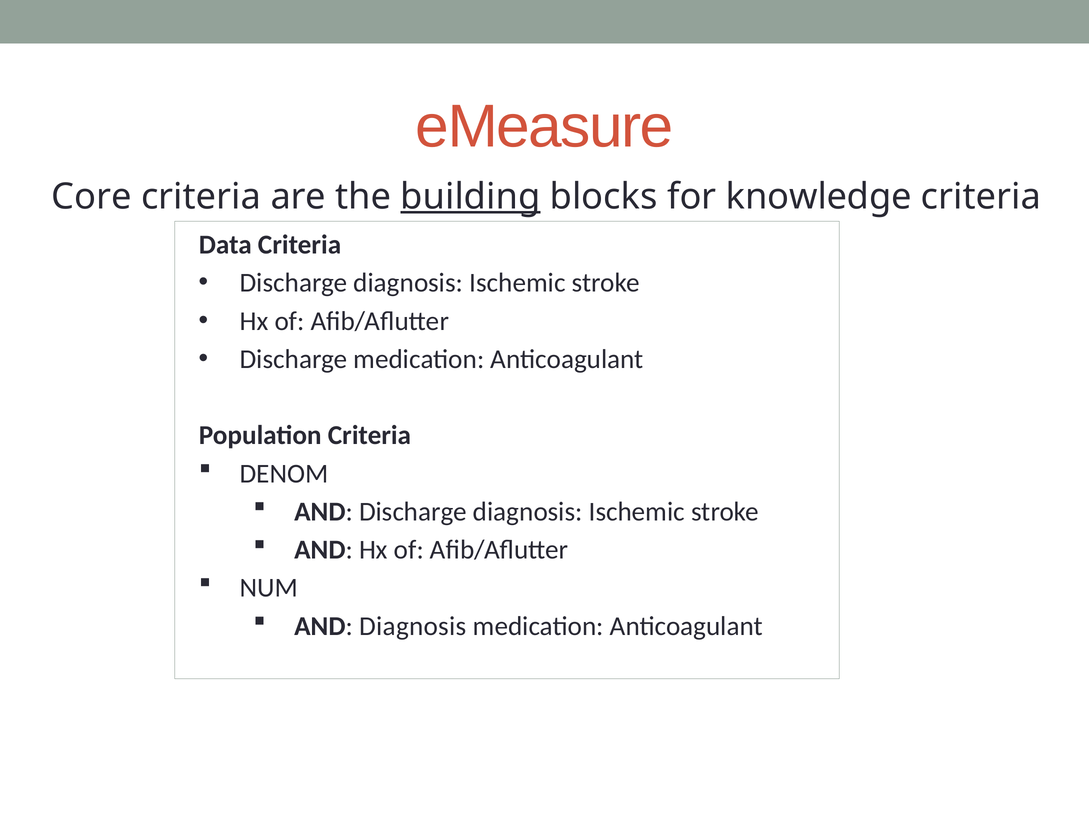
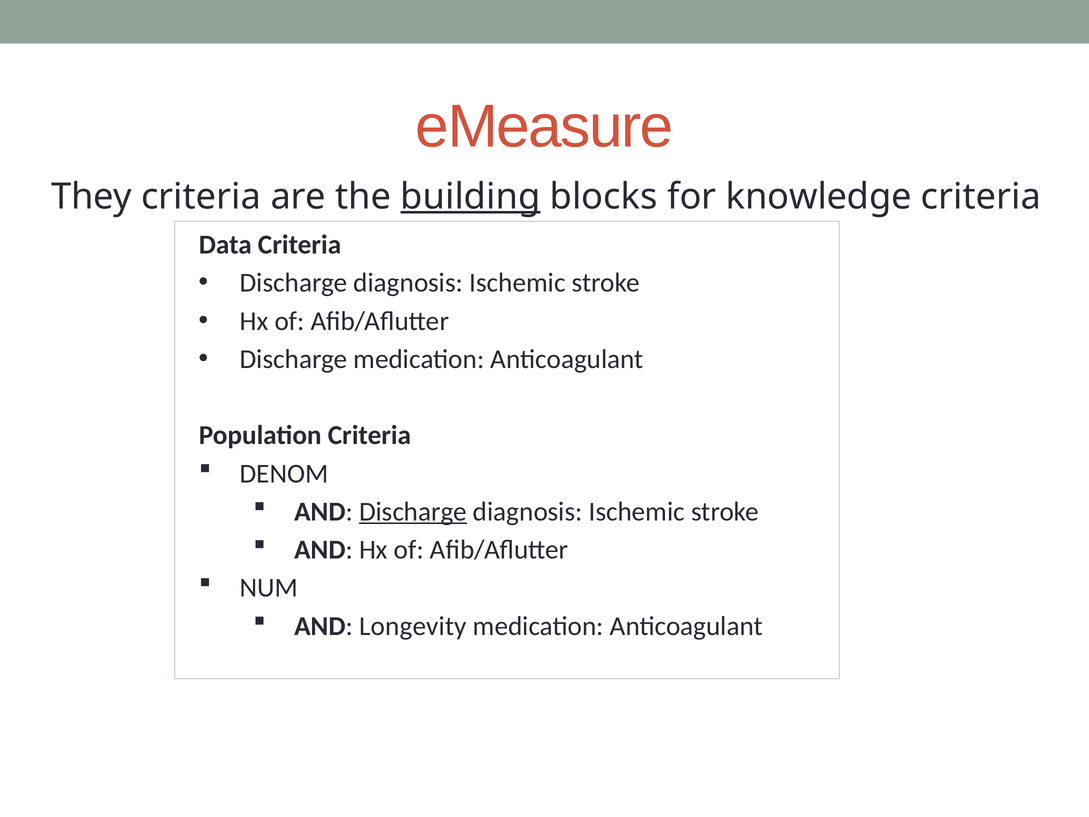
Core: Core -> They
Discharge at (413, 512) underline: none -> present
AND Diagnosis: Diagnosis -> Longevity
